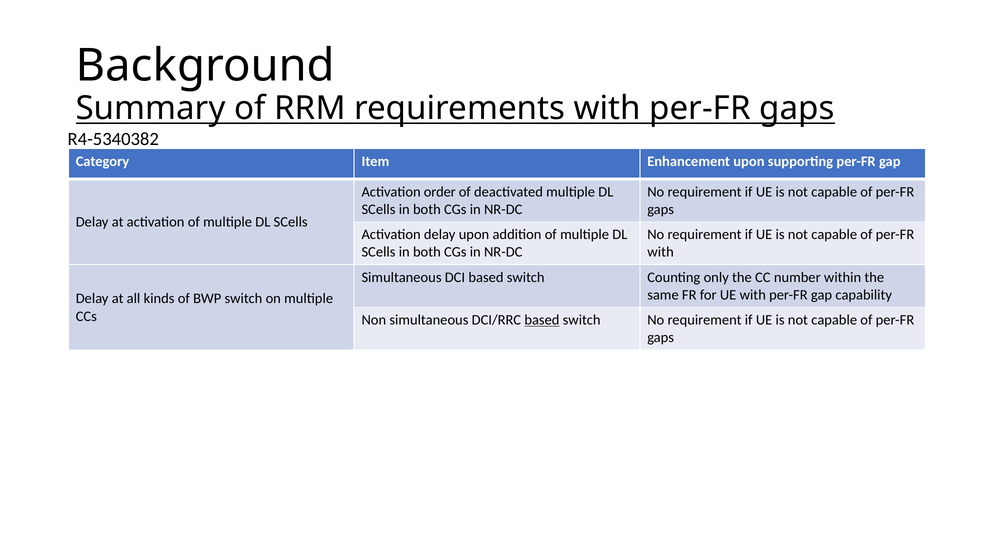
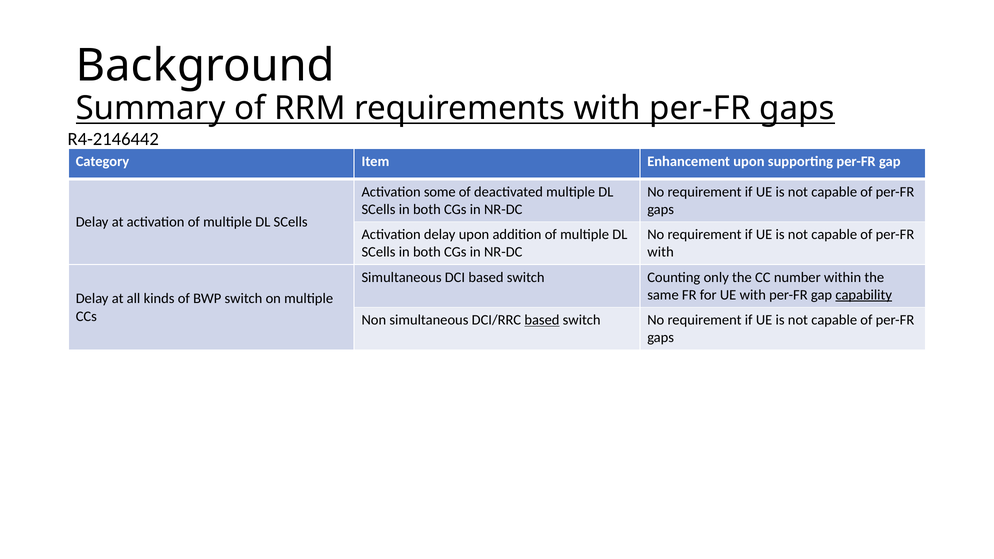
R4-5340382: R4-5340382 -> R4-2146442
order: order -> some
capability underline: none -> present
